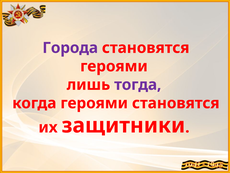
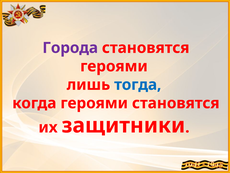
тогда colour: purple -> blue
